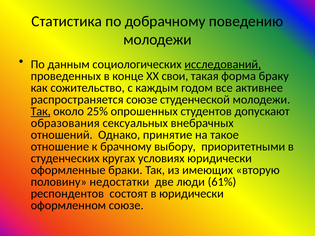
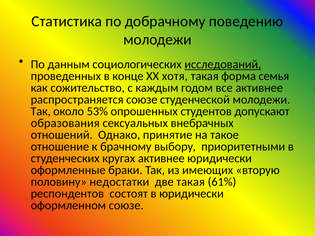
свои: свои -> хотя
браку: браку -> семья
Так at (41, 112) underline: present -> none
25%: 25% -> 53%
кругах условиях: условиях -> активнее
две люди: люди -> такая
